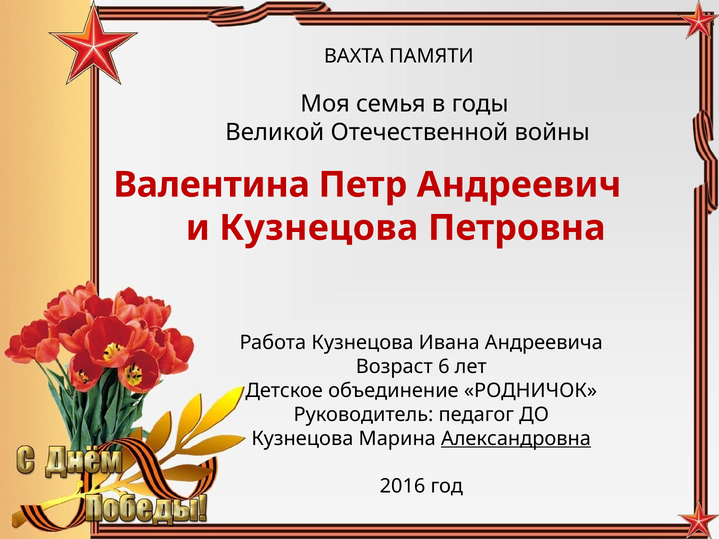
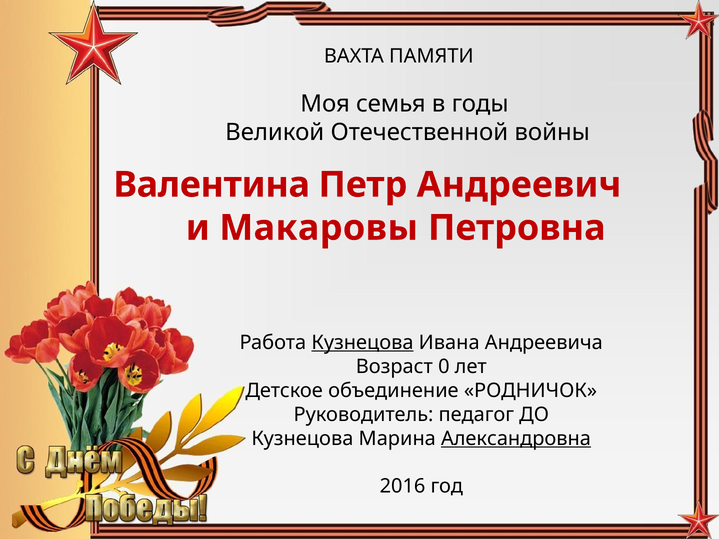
и Кузнецова: Кузнецова -> Макаровы
Кузнецова at (362, 343) underline: none -> present
6: 6 -> 0
